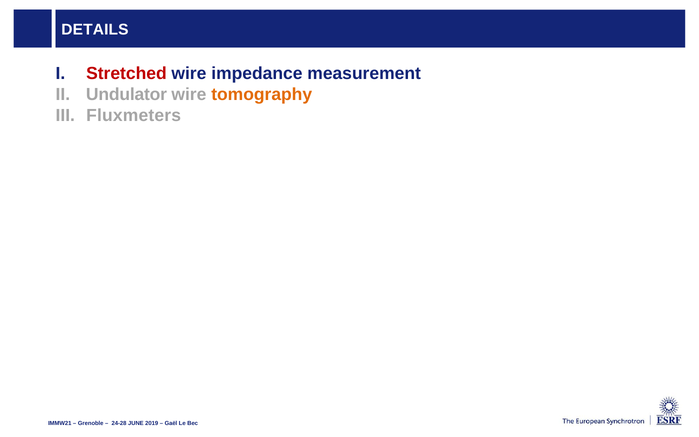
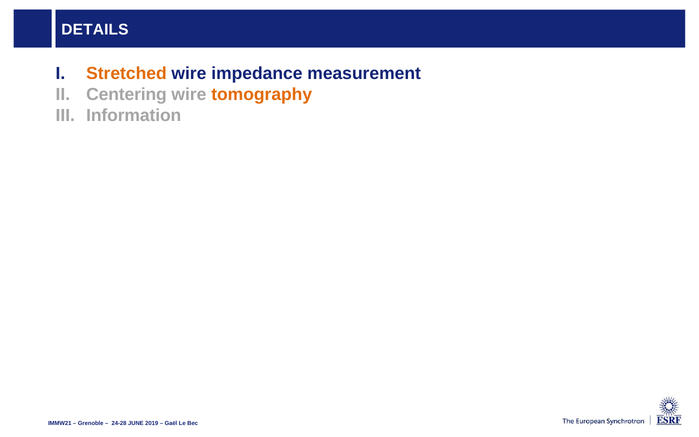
Stretched colour: red -> orange
Undulator: Undulator -> Centering
Fluxmeters: Fluxmeters -> Information
